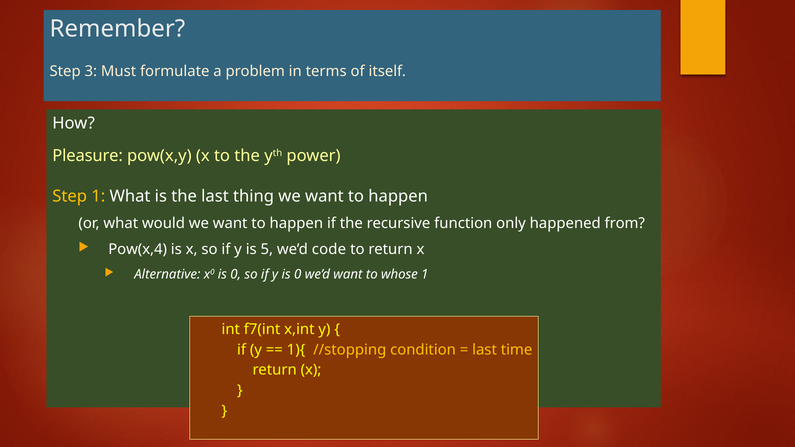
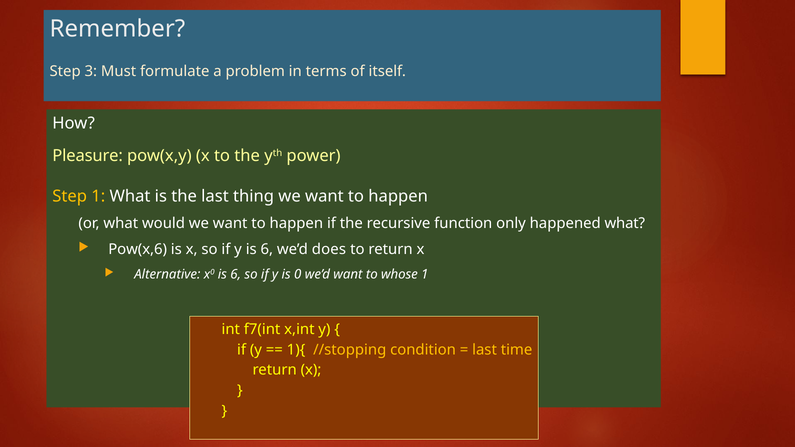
happened from: from -> what
Pow(x,4: Pow(x,4 -> Pow(x,6
y is 5: 5 -> 6
code: code -> does
x0 is 0: 0 -> 6
